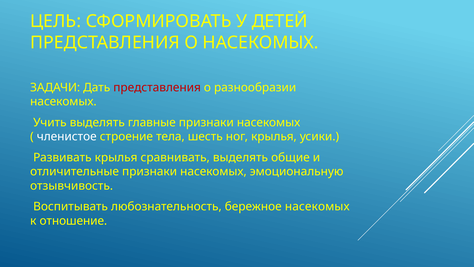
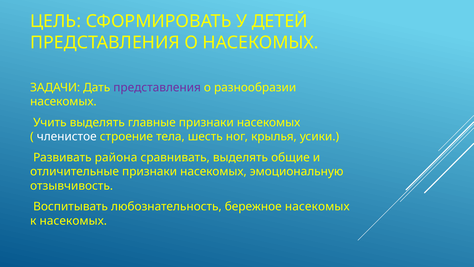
представления at (157, 87) colour: red -> purple
Развивать крылья: крылья -> района
к отношение: отношение -> насекомых
